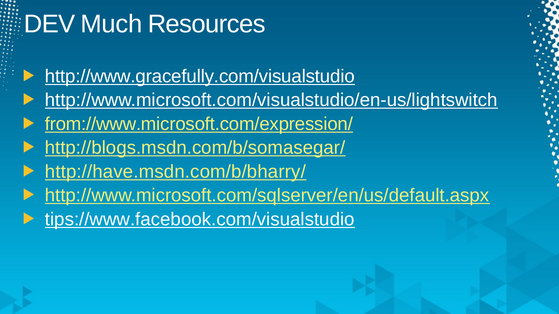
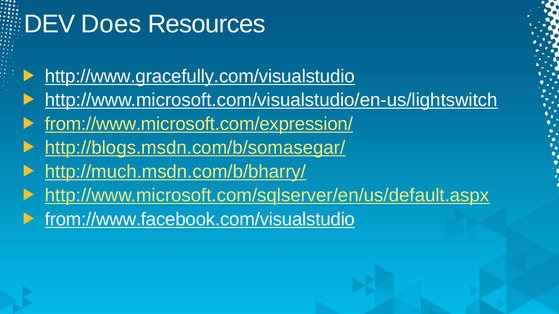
Much: Much -> Does
http://have.msdn.com/b/bharry/: http://have.msdn.com/b/bharry/ -> http://much.msdn.com/b/bharry/
tips://www.facebook.com/visualstudio: tips://www.facebook.com/visualstudio -> from://www.facebook.com/visualstudio
